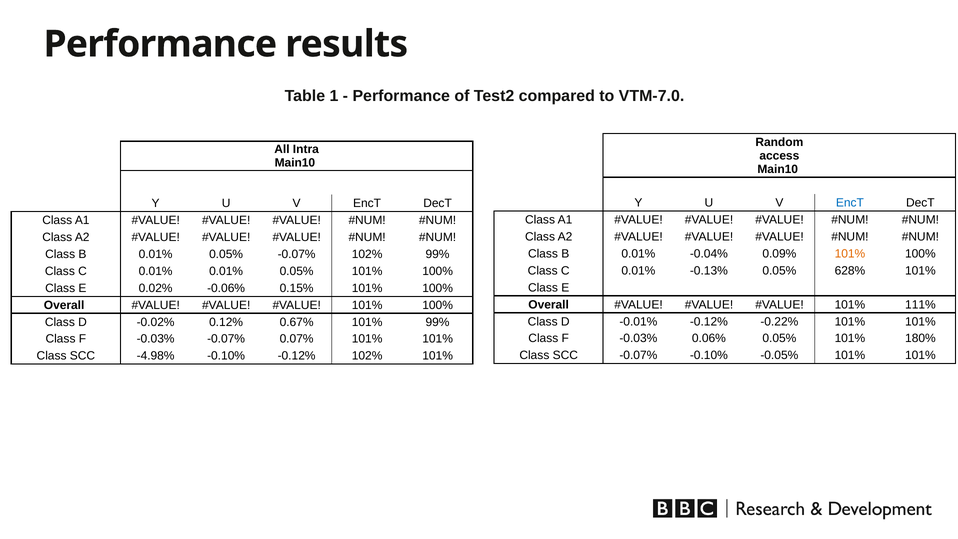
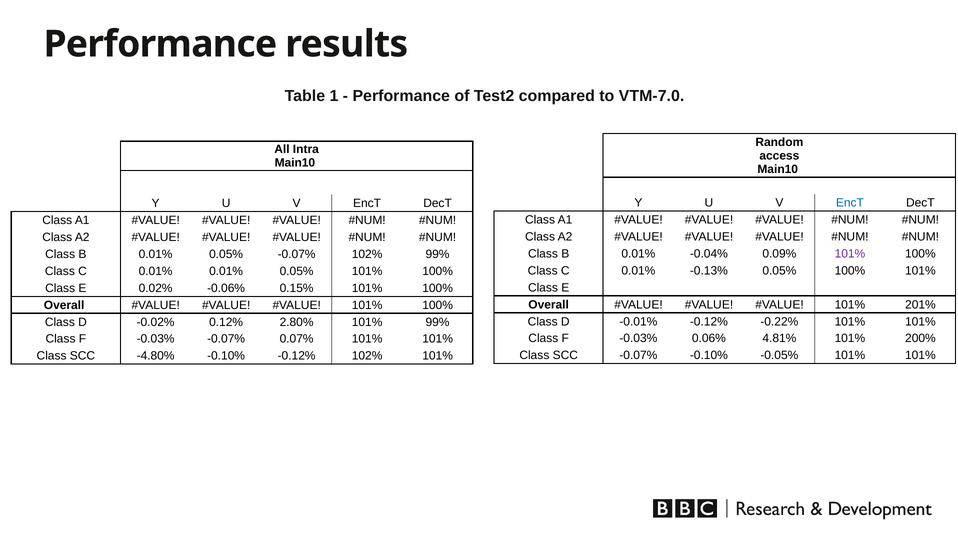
101% at (850, 254) colour: orange -> purple
0.05% 628%: 628% -> 100%
111%: 111% -> 201%
0.67%: 0.67% -> 2.80%
0.06% 0.05%: 0.05% -> 4.81%
180%: 180% -> 200%
-4.98%: -4.98% -> -4.80%
